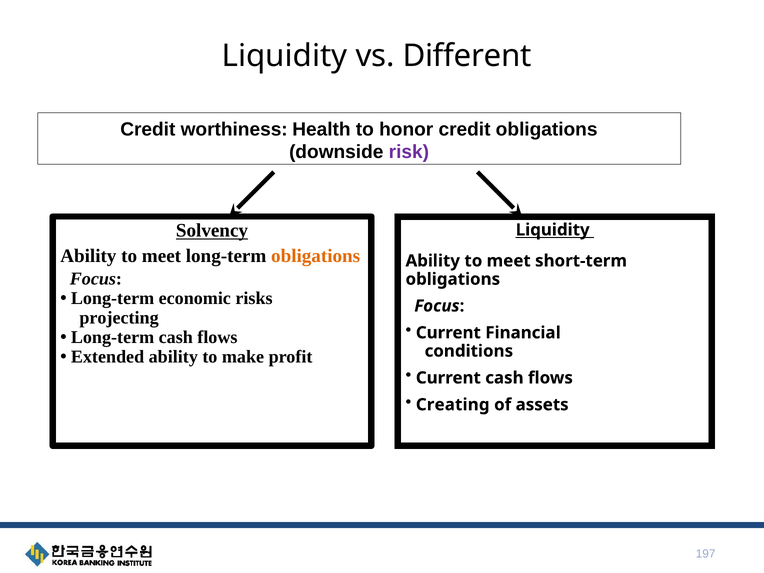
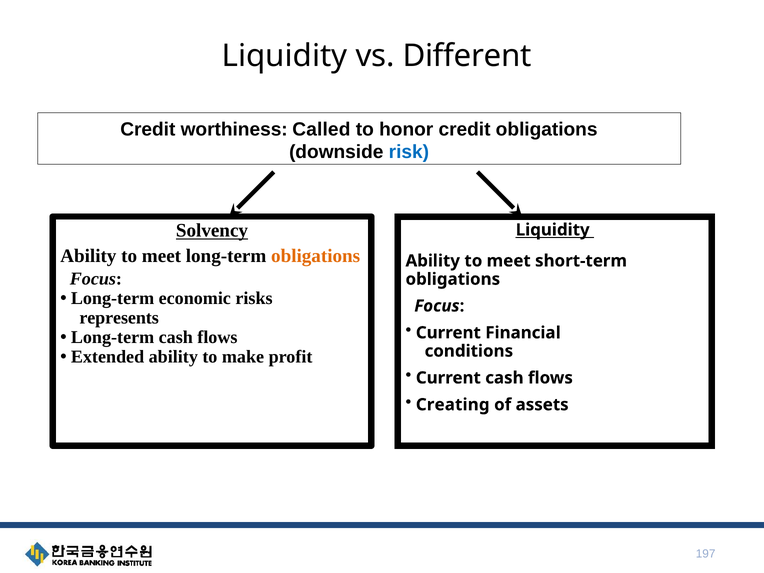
Health: Health -> Called
risk colour: purple -> blue
projecting: projecting -> represents
